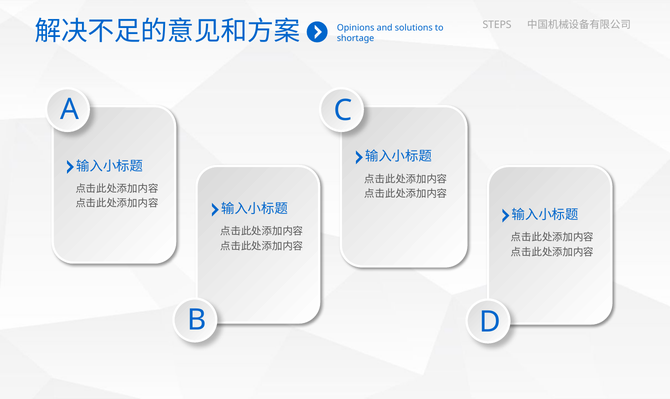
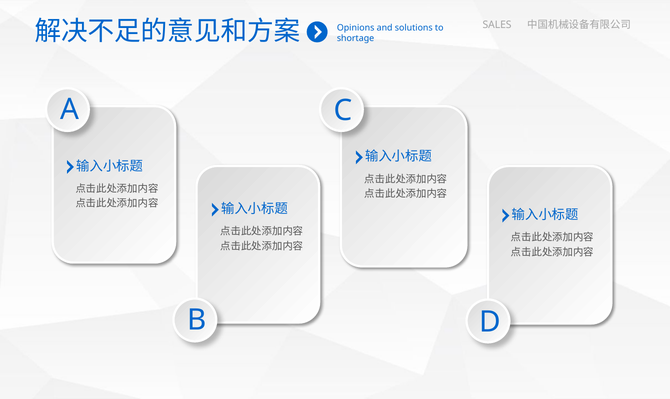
STEPS: STEPS -> SALES
